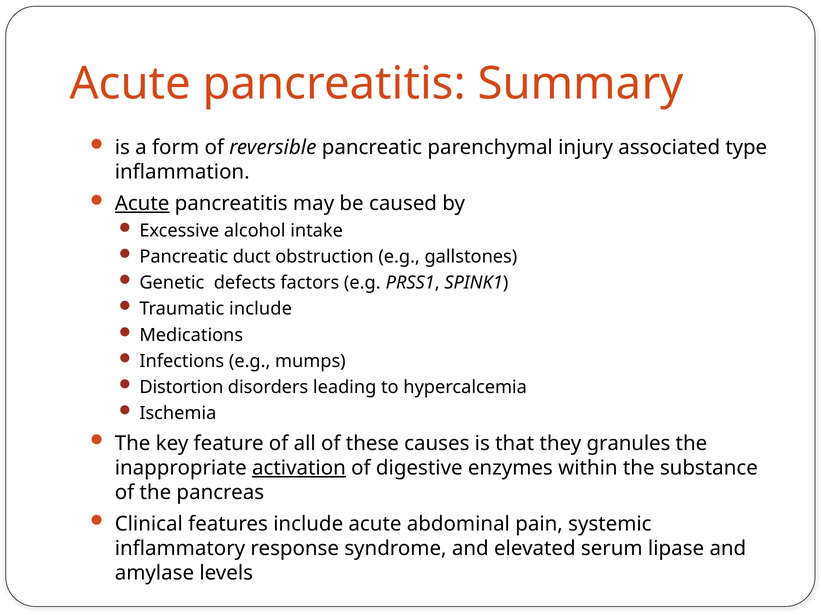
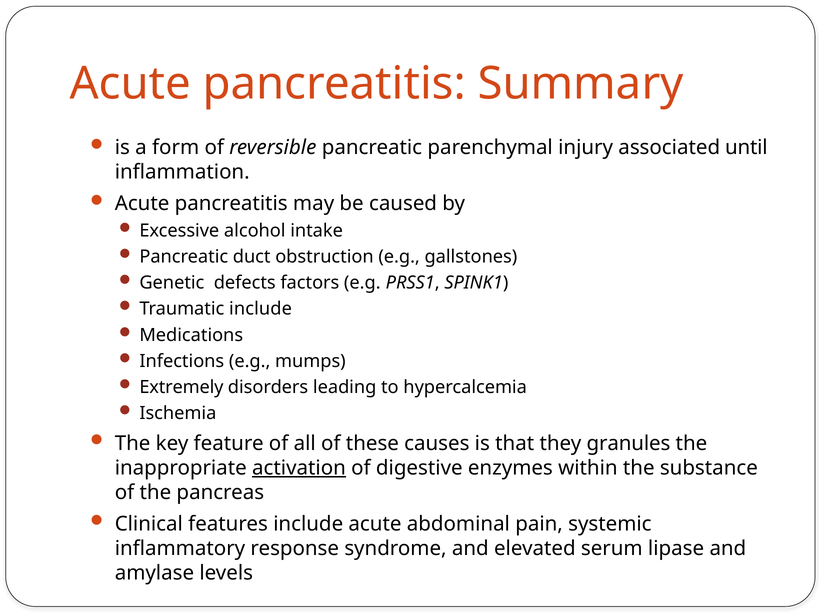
type: type -> until
Acute at (142, 204) underline: present -> none
Distortion: Distortion -> Extremely
